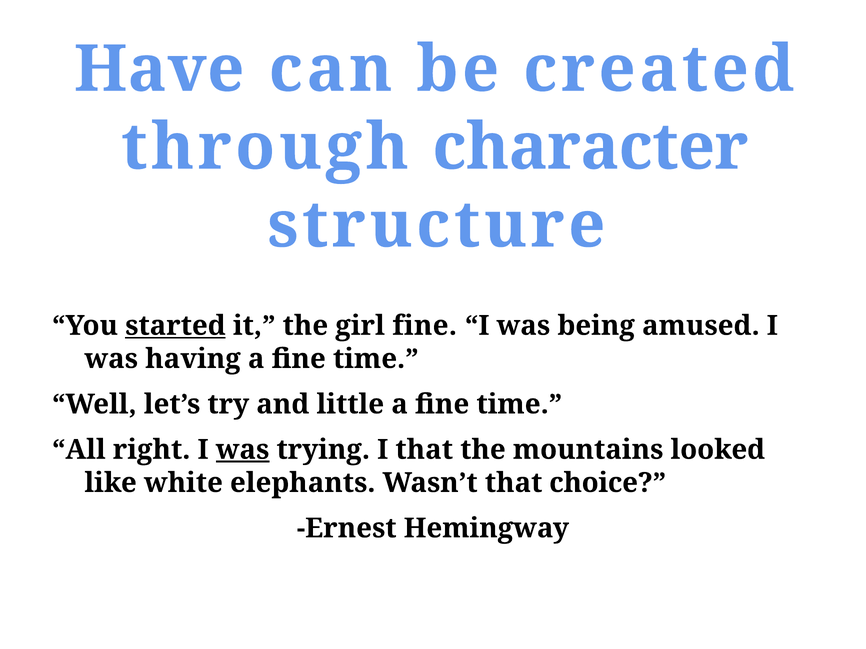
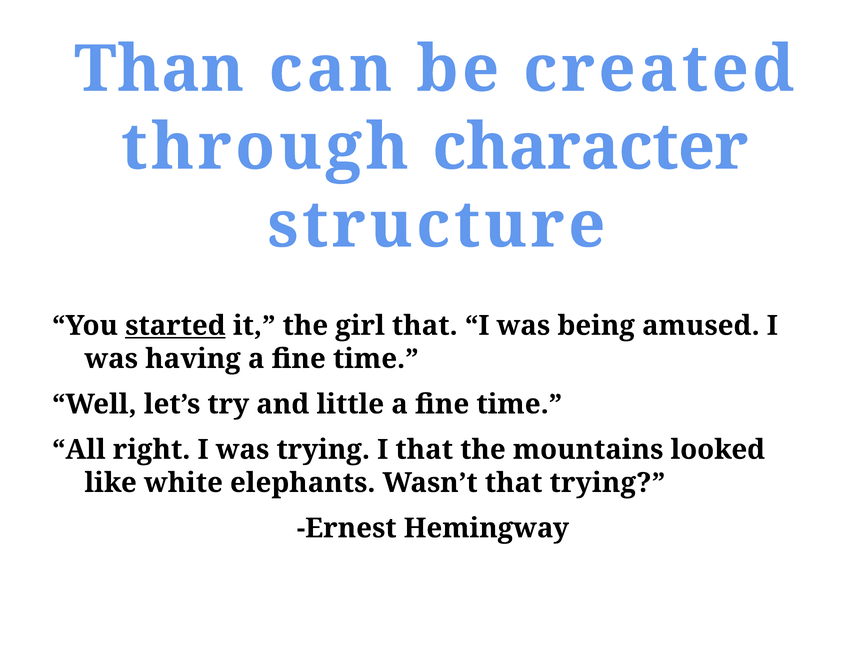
Have: Have -> Than
girl fine: fine -> that
was at (243, 450) underline: present -> none
that choice: choice -> trying
